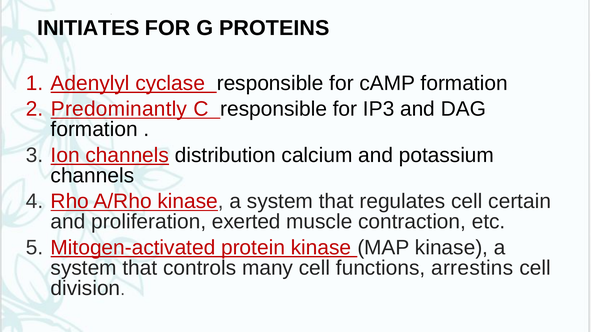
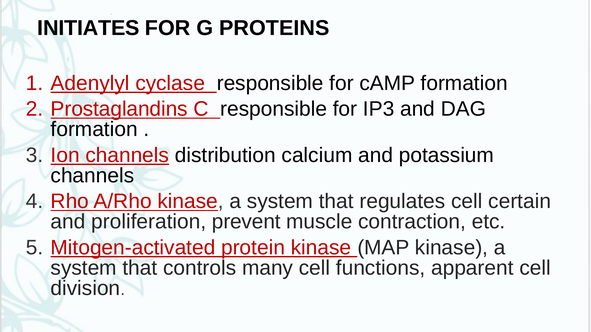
Predominantly: Predominantly -> Prostaglandins
exerted: exerted -> prevent
arrestins: arrestins -> apparent
